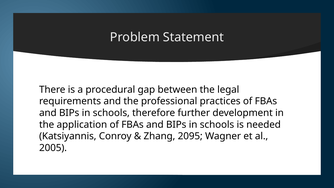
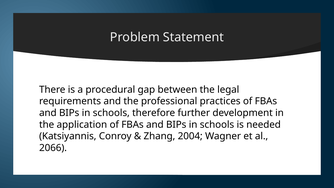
2095: 2095 -> 2004
2005: 2005 -> 2066
